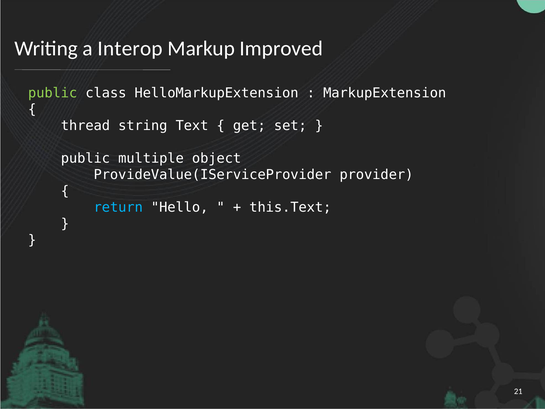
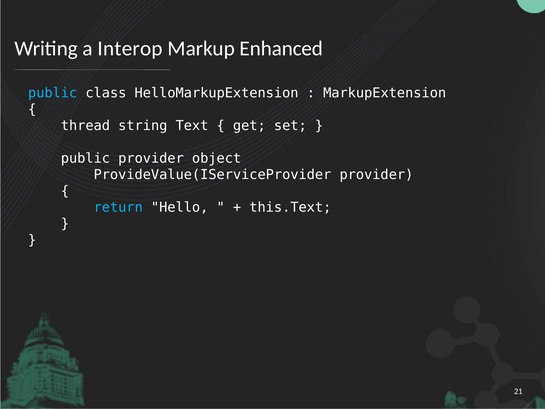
Improved: Improved -> Enhanced
public at (53, 93) colour: light green -> light blue
public multiple: multiple -> provider
